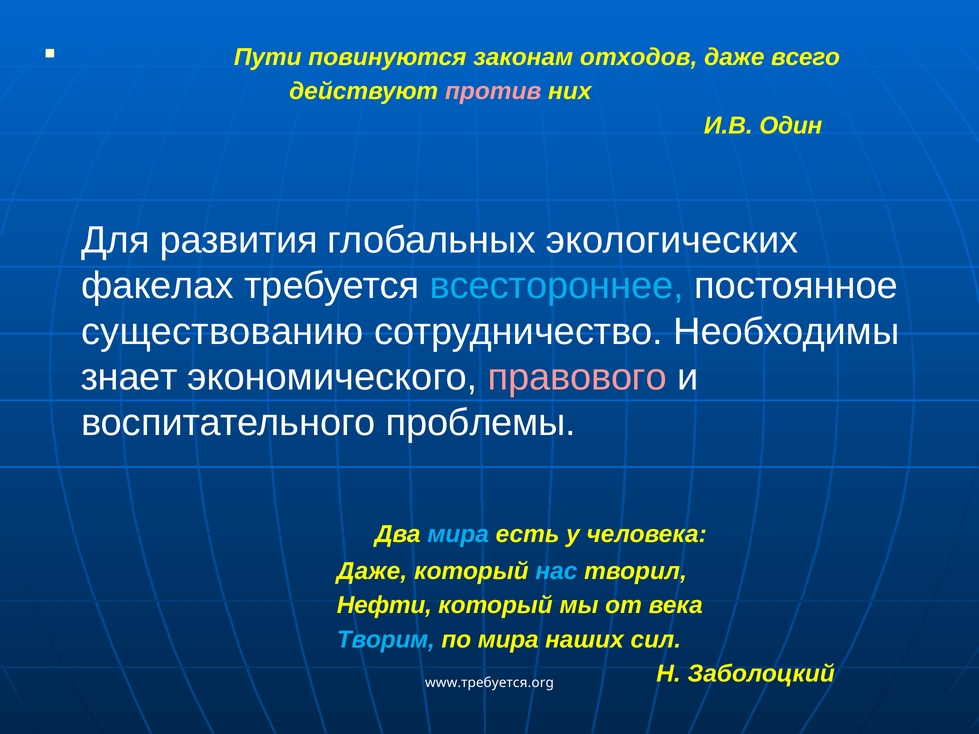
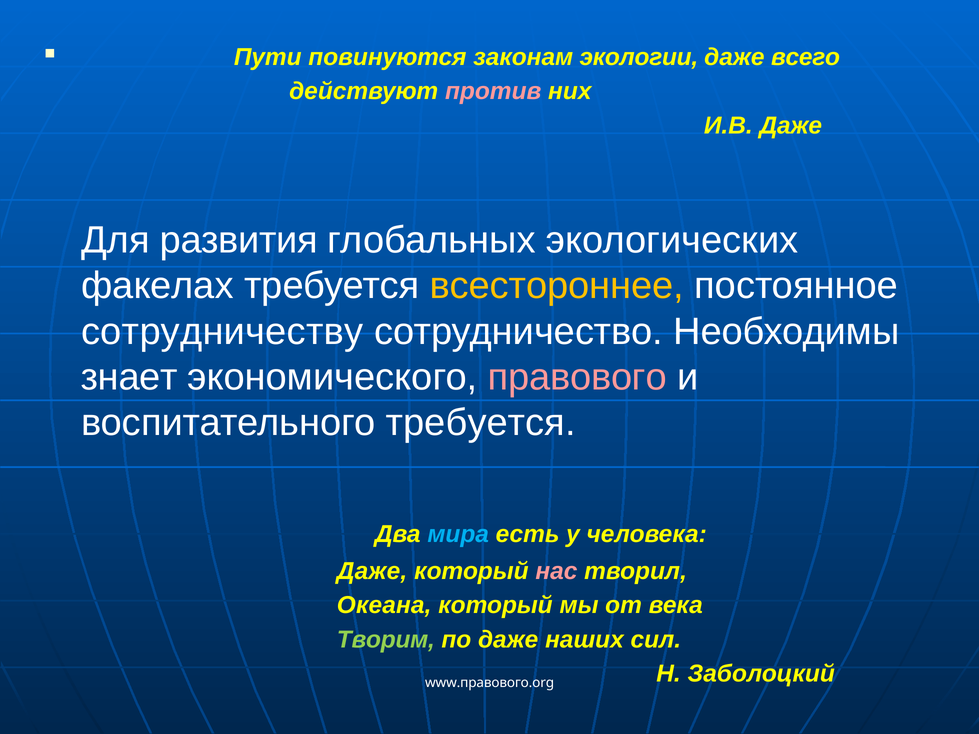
отходов: отходов -> экологии
И.В Один: Один -> Даже
всестороннее colour: light blue -> yellow
существованию: существованию -> сотрудничеству
воспитательного проблемы: проблемы -> требуется
нас colour: light blue -> pink
Нефти: Нефти -> Океана
Творим colour: light blue -> light green
по мира: мира -> даже
www.требуется.org: www.требуется.org -> www.правового.org
